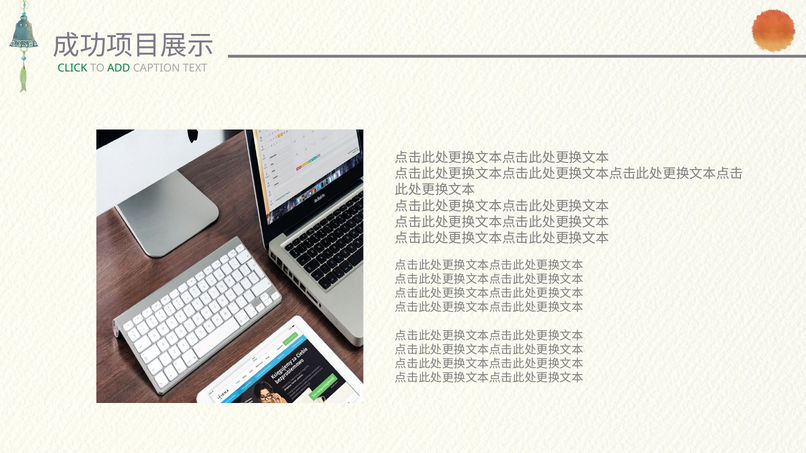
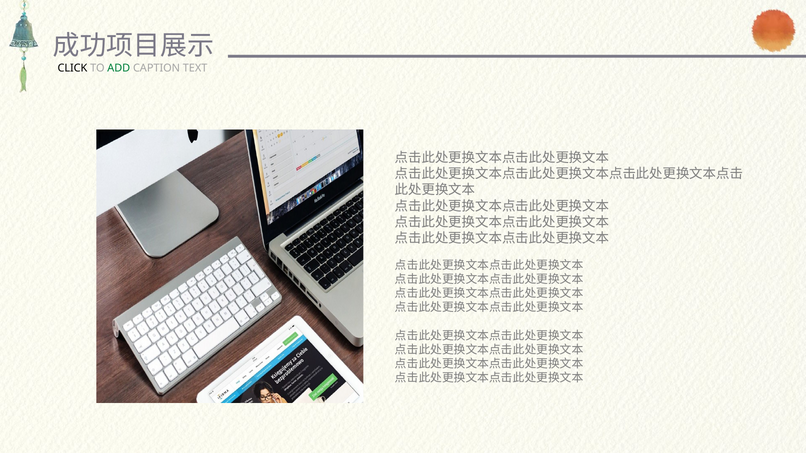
CLICK colour: green -> black
